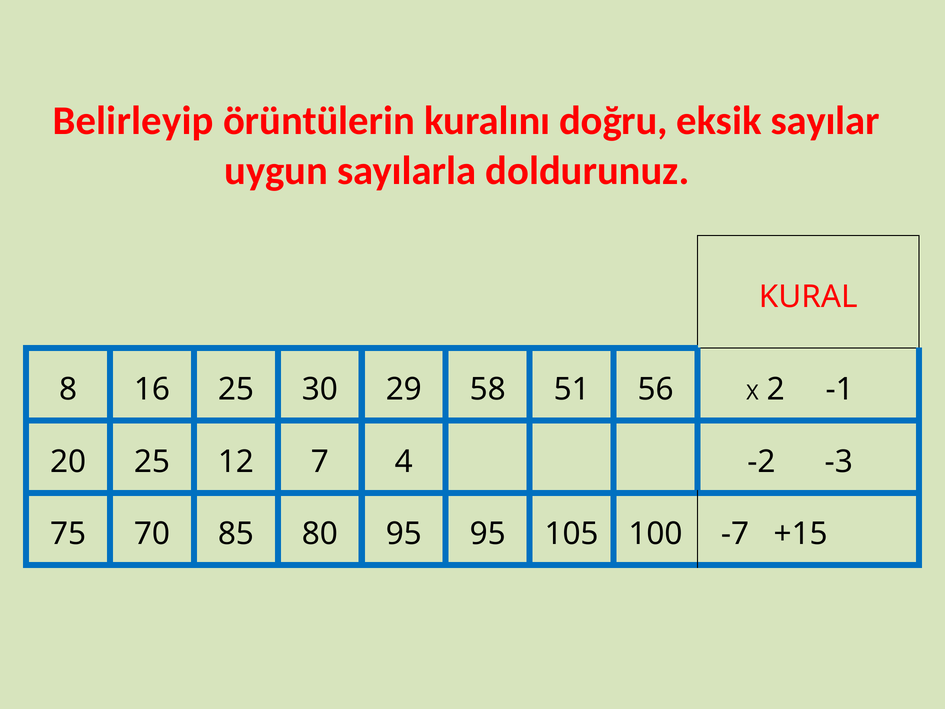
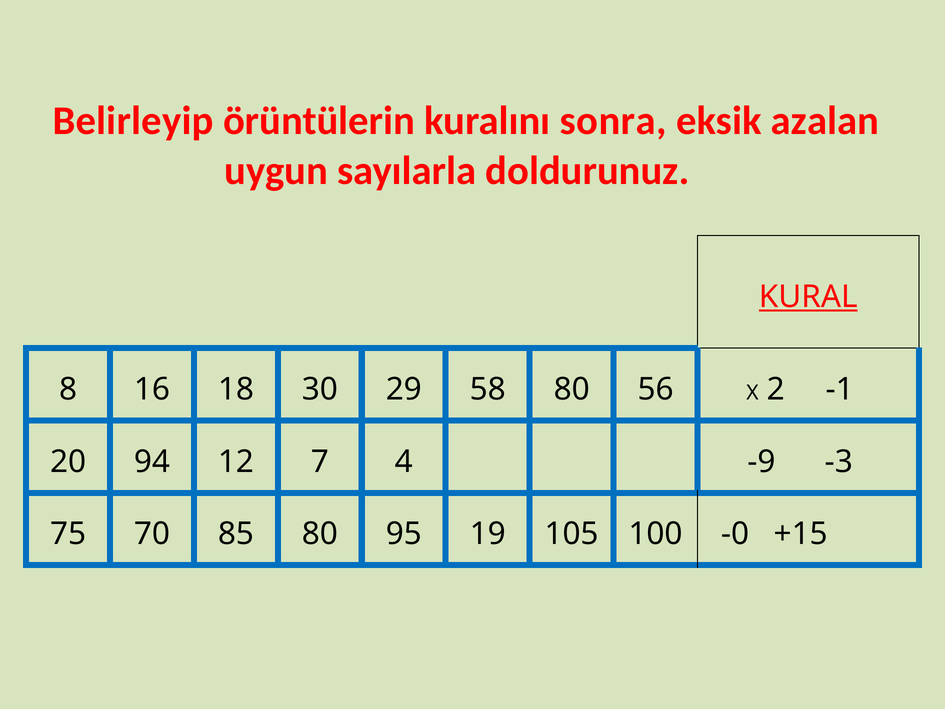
doğru: doğru -> sonra
sayılar: sayılar -> azalan
KURAL underline: none -> present
16 25: 25 -> 18
58 51: 51 -> 80
20 25: 25 -> 94
-2: -2 -> -9
95 95: 95 -> 19
-7: -7 -> -0
